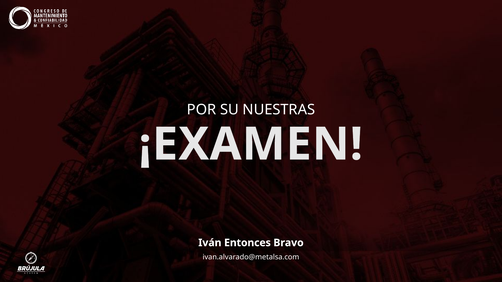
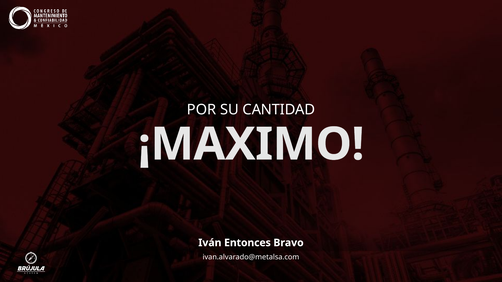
NUESTRAS: NUESTRAS -> CANTIDAD
¡EXAMEN: ¡EXAMEN -> ¡MAXIMO
